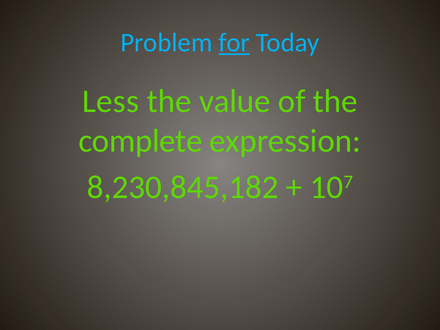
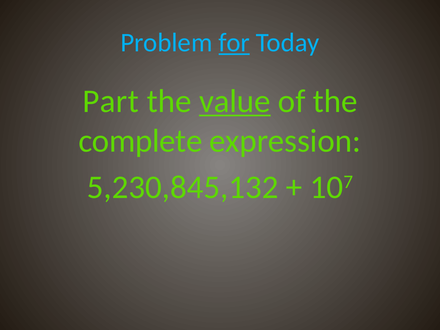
Less: Less -> Part
value underline: none -> present
8,230,845,182: 8,230,845,182 -> 5,230,845,132
